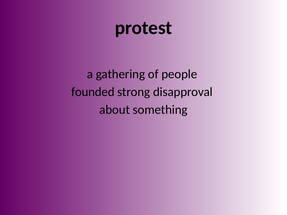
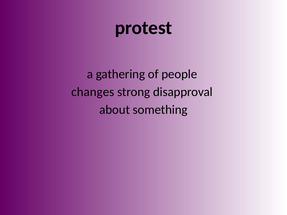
founded: founded -> changes
